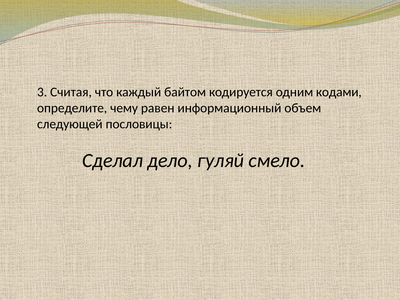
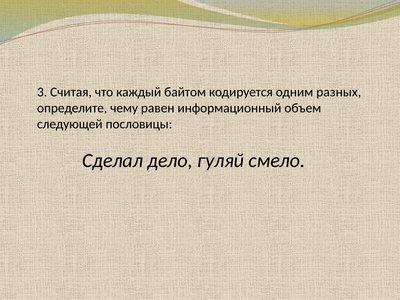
кодами: кодами -> разных
